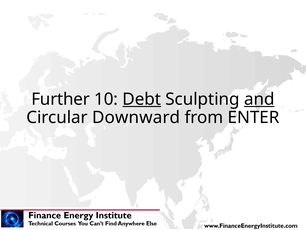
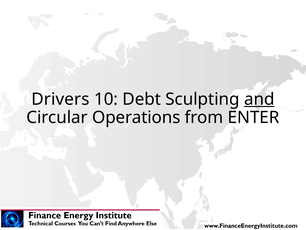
Further: Further -> Drivers
Debt underline: present -> none
Downward: Downward -> Operations
